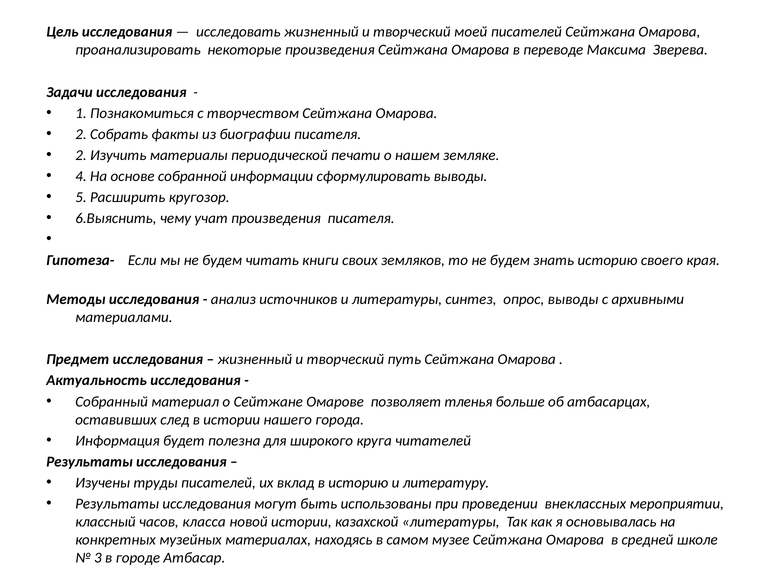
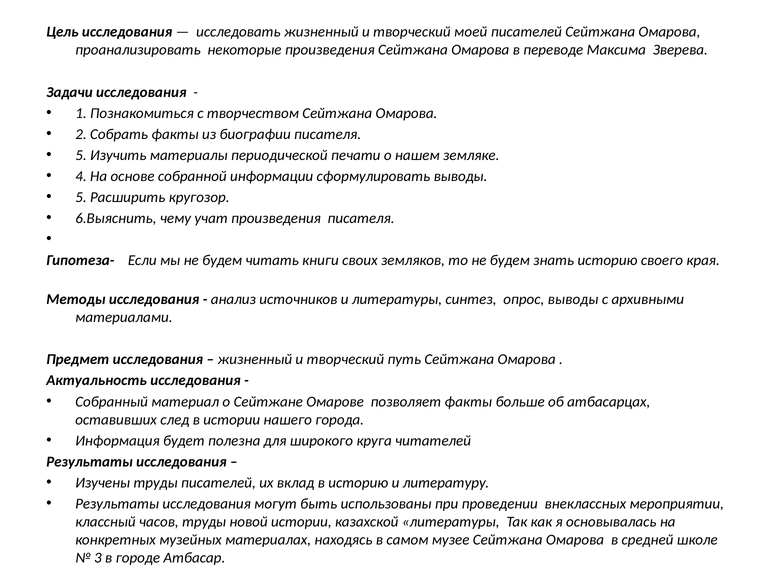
2 at (81, 155): 2 -> 5
позволяет тленья: тленья -> факты
часов класса: класса -> труды
